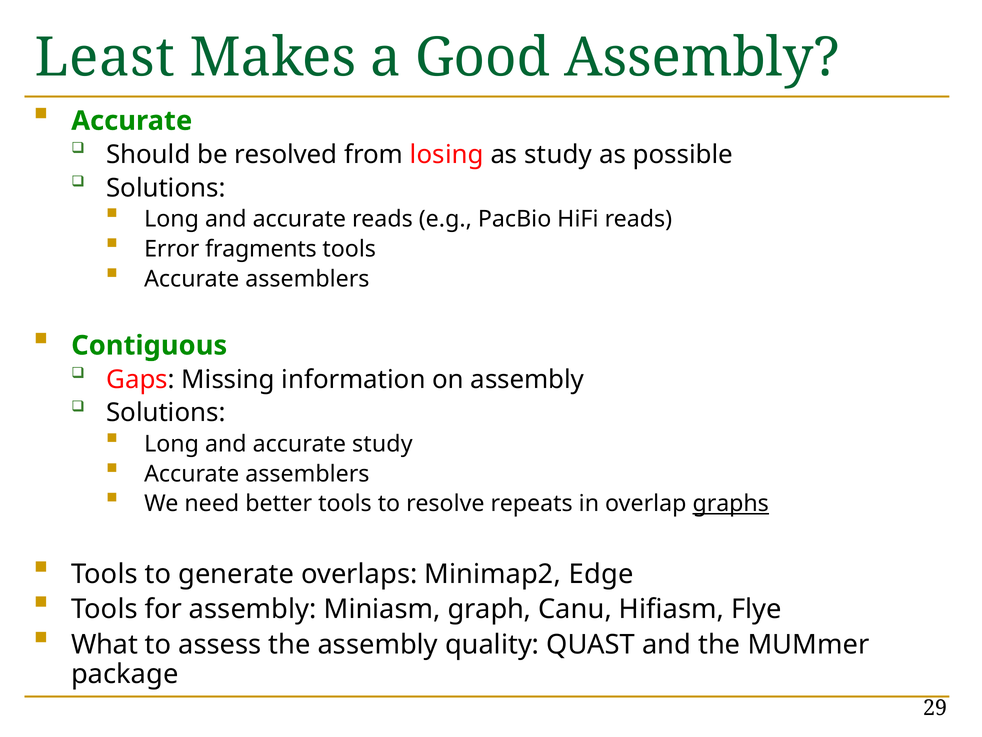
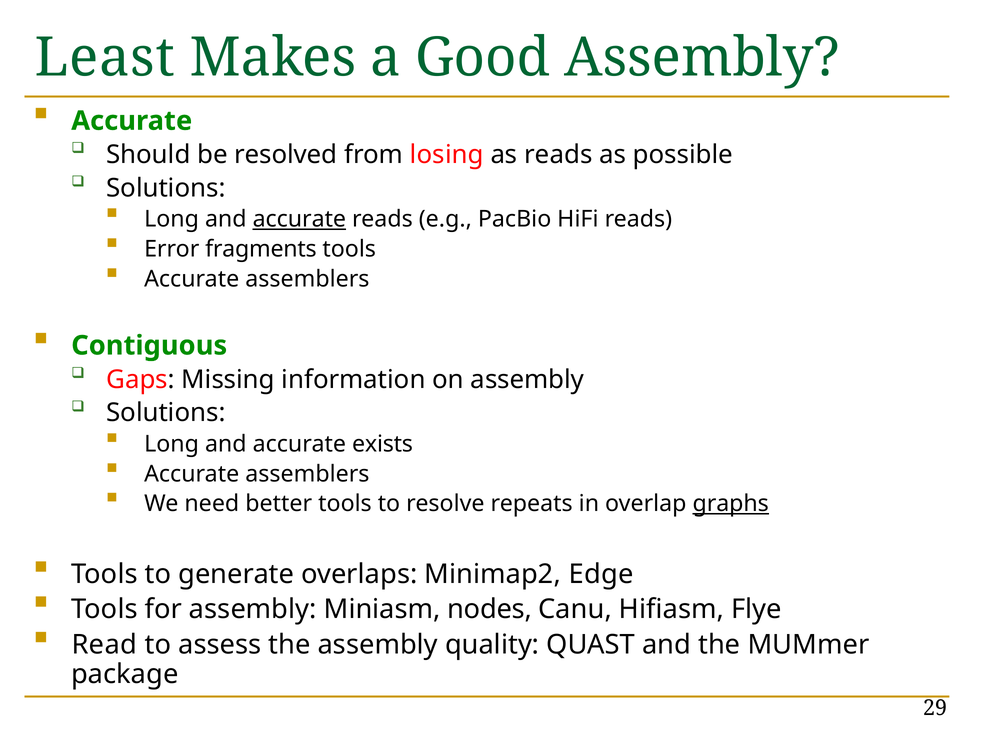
as study: study -> reads
accurate at (299, 219) underline: none -> present
accurate study: study -> exists
graph: graph -> nodes
What: What -> Read
